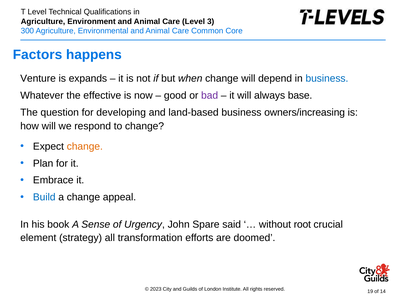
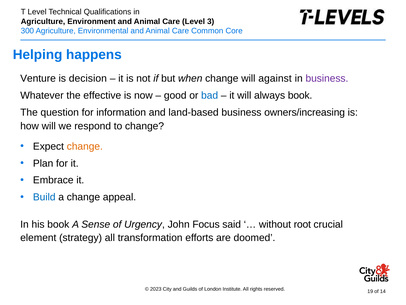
Factors: Factors -> Helping
expands: expands -> decision
depend: depend -> against
business at (327, 78) colour: blue -> purple
bad colour: purple -> blue
always base: base -> book
developing: developing -> information
Spare: Spare -> Focus
